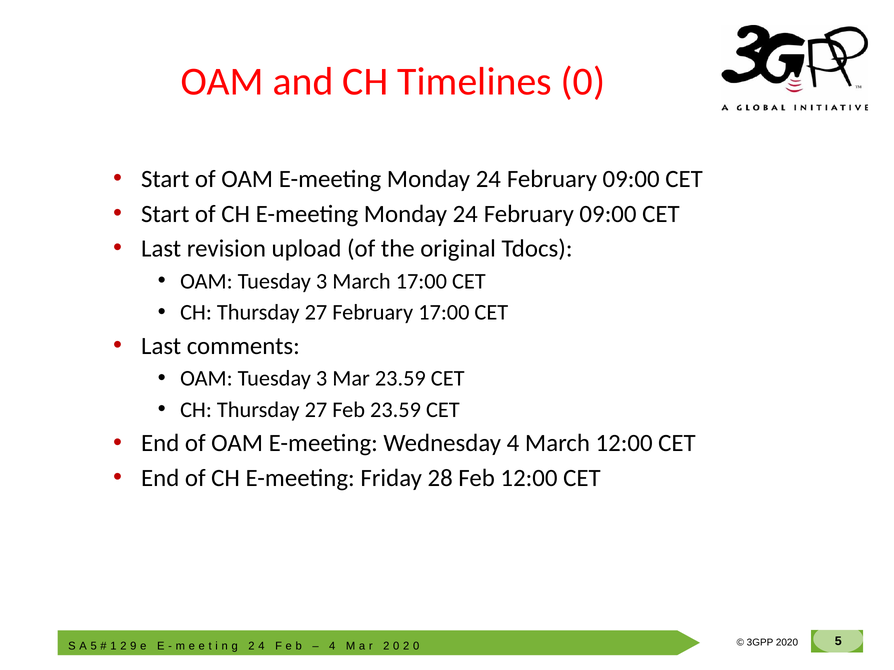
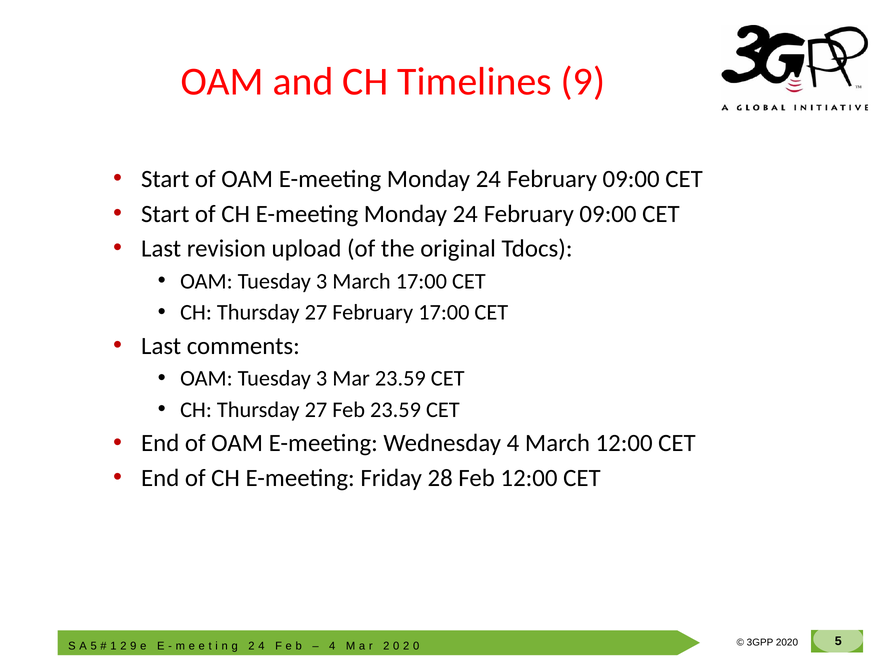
Timelines 0: 0 -> 9
